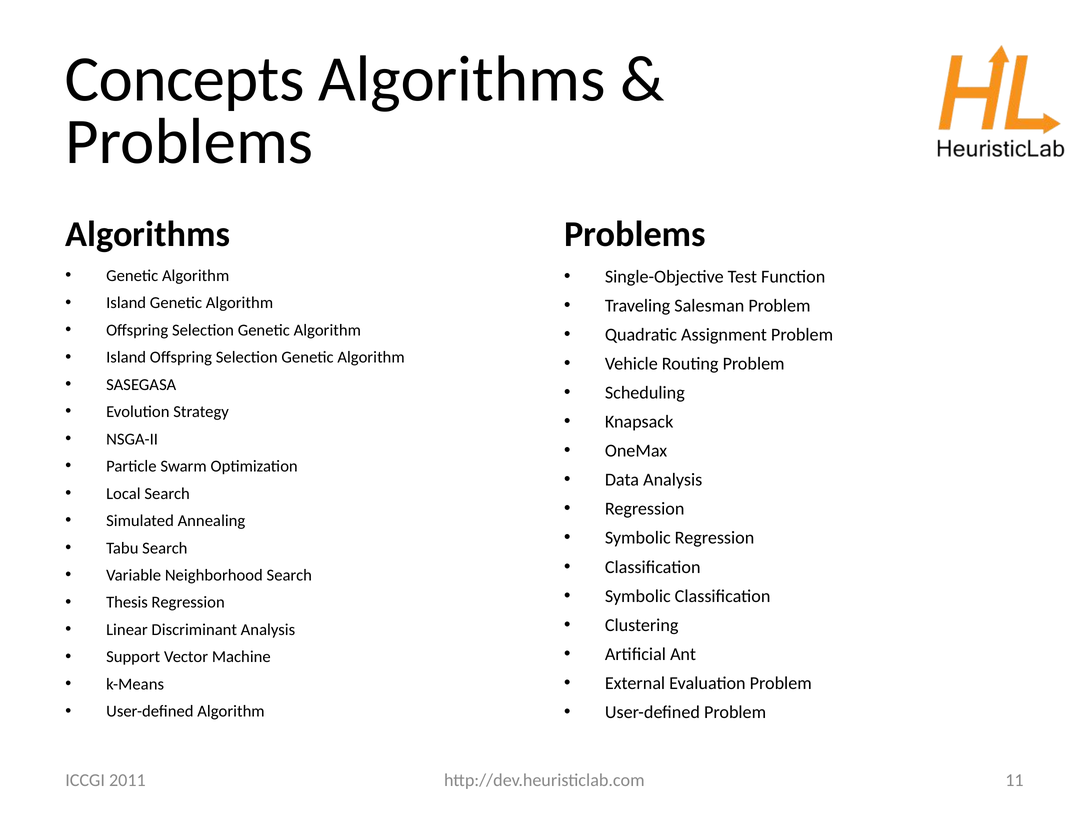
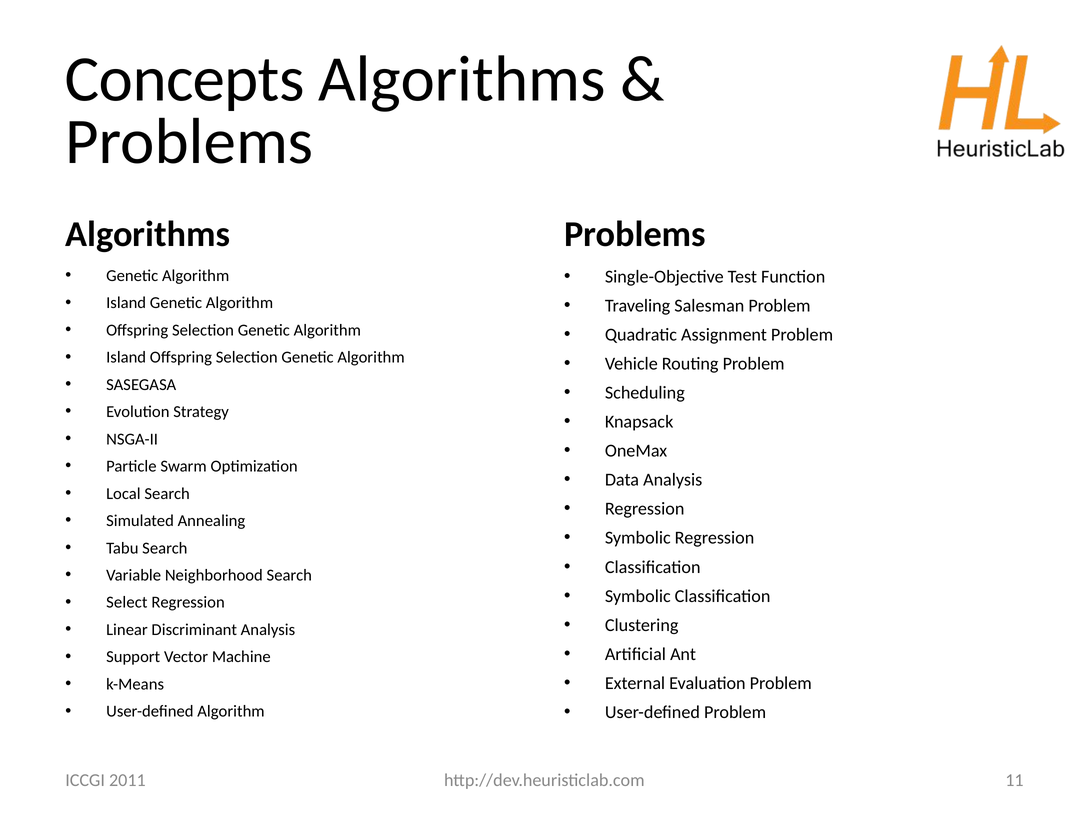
Thesis: Thesis -> Select
